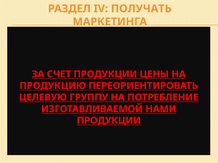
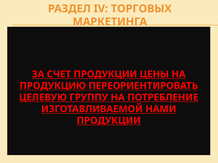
ПОЛУЧАТЬ: ПОЛУЧАТЬ -> ТОРГОВЫХ
